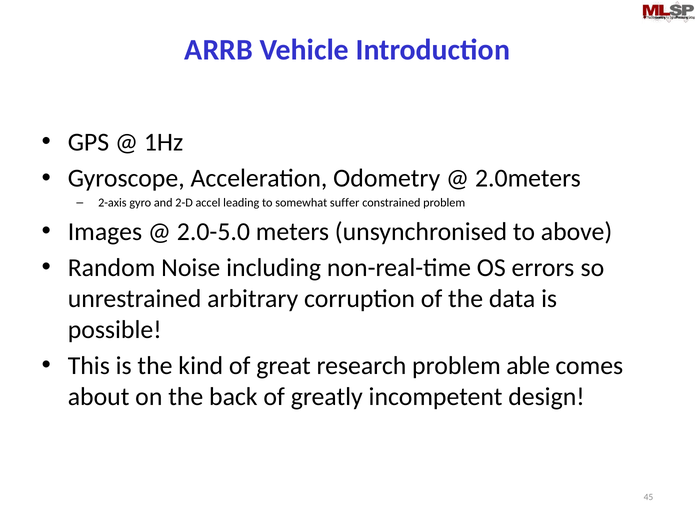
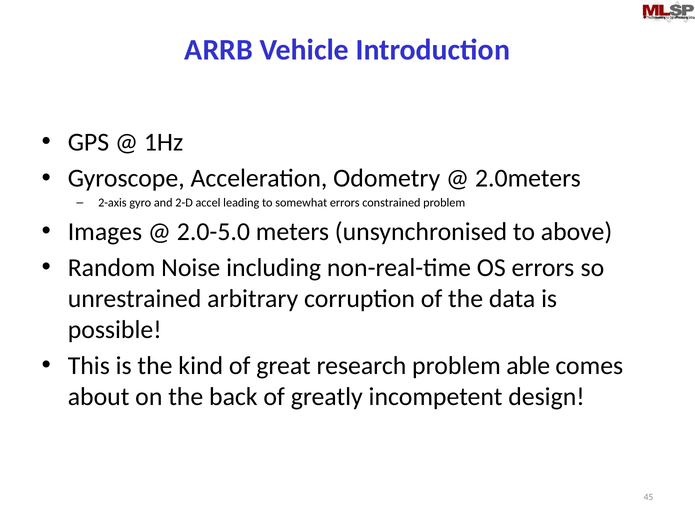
somewhat suffer: suffer -> errors
